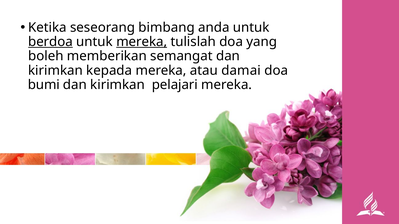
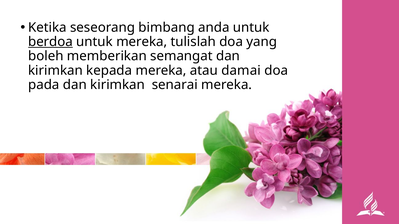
mereka at (142, 42) underline: present -> none
bumi: bumi -> pada
pelajari: pelajari -> senarai
